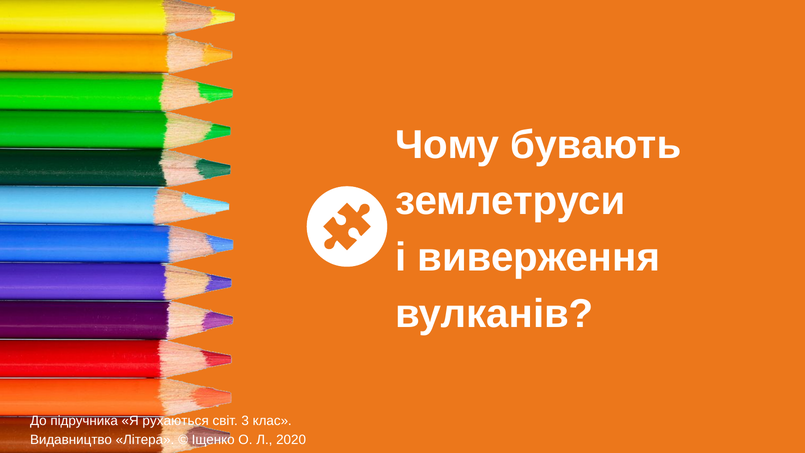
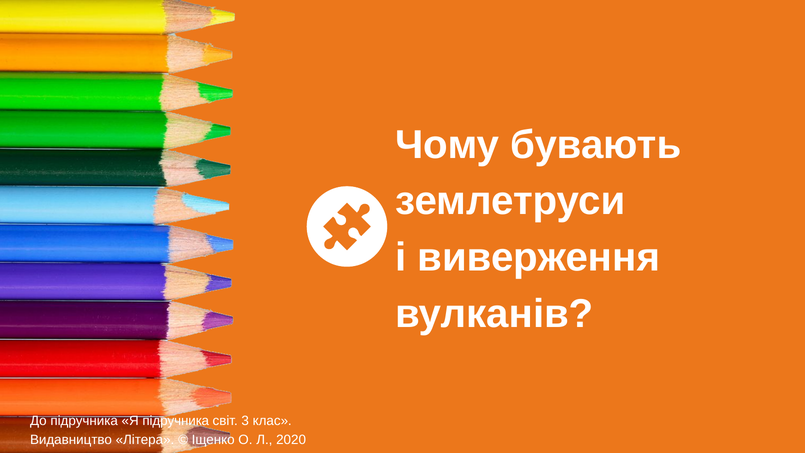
Я рухаються: рухаються -> підручника
